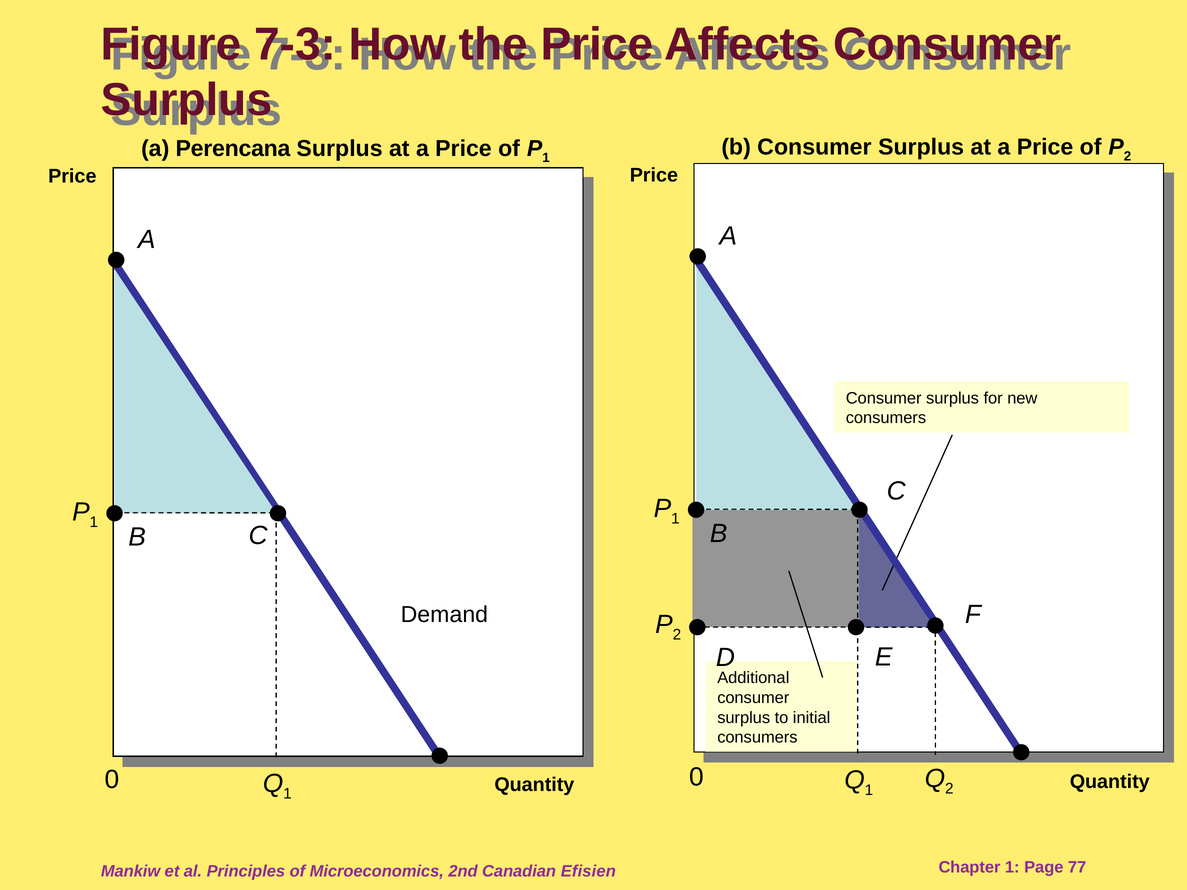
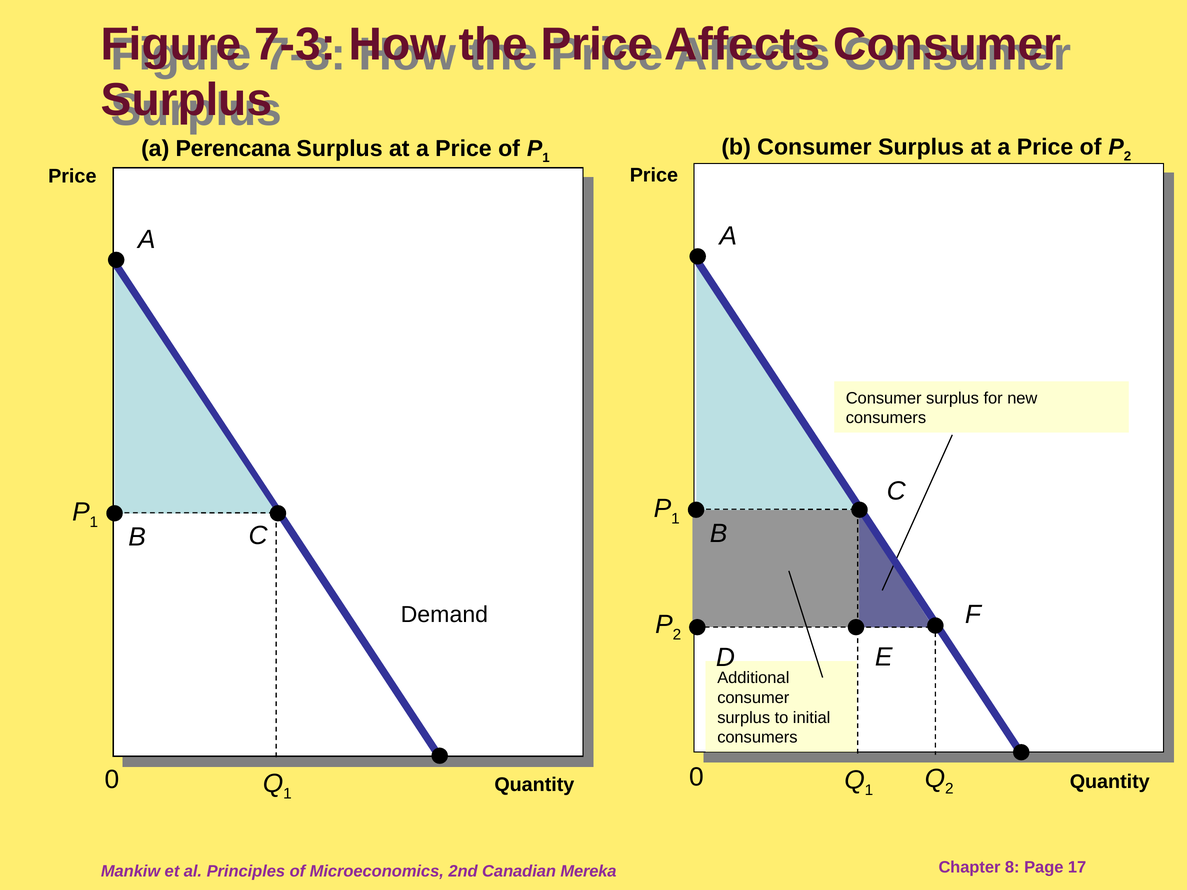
Efisien: Efisien -> Mereka
Chapter 1: 1 -> 8
77: 77 -> 17
